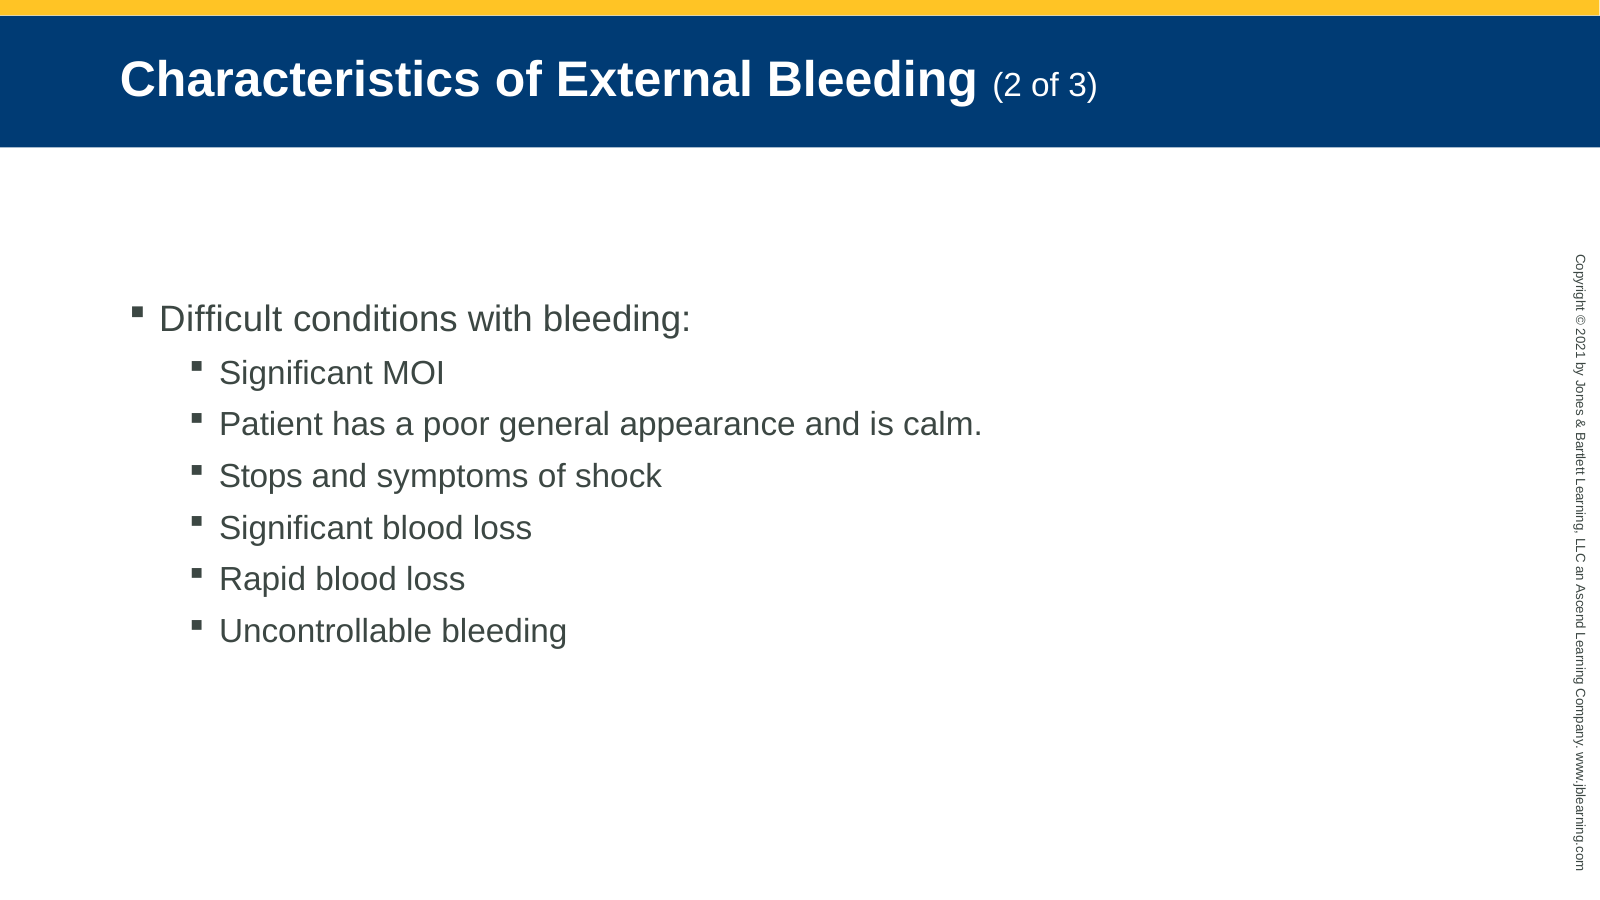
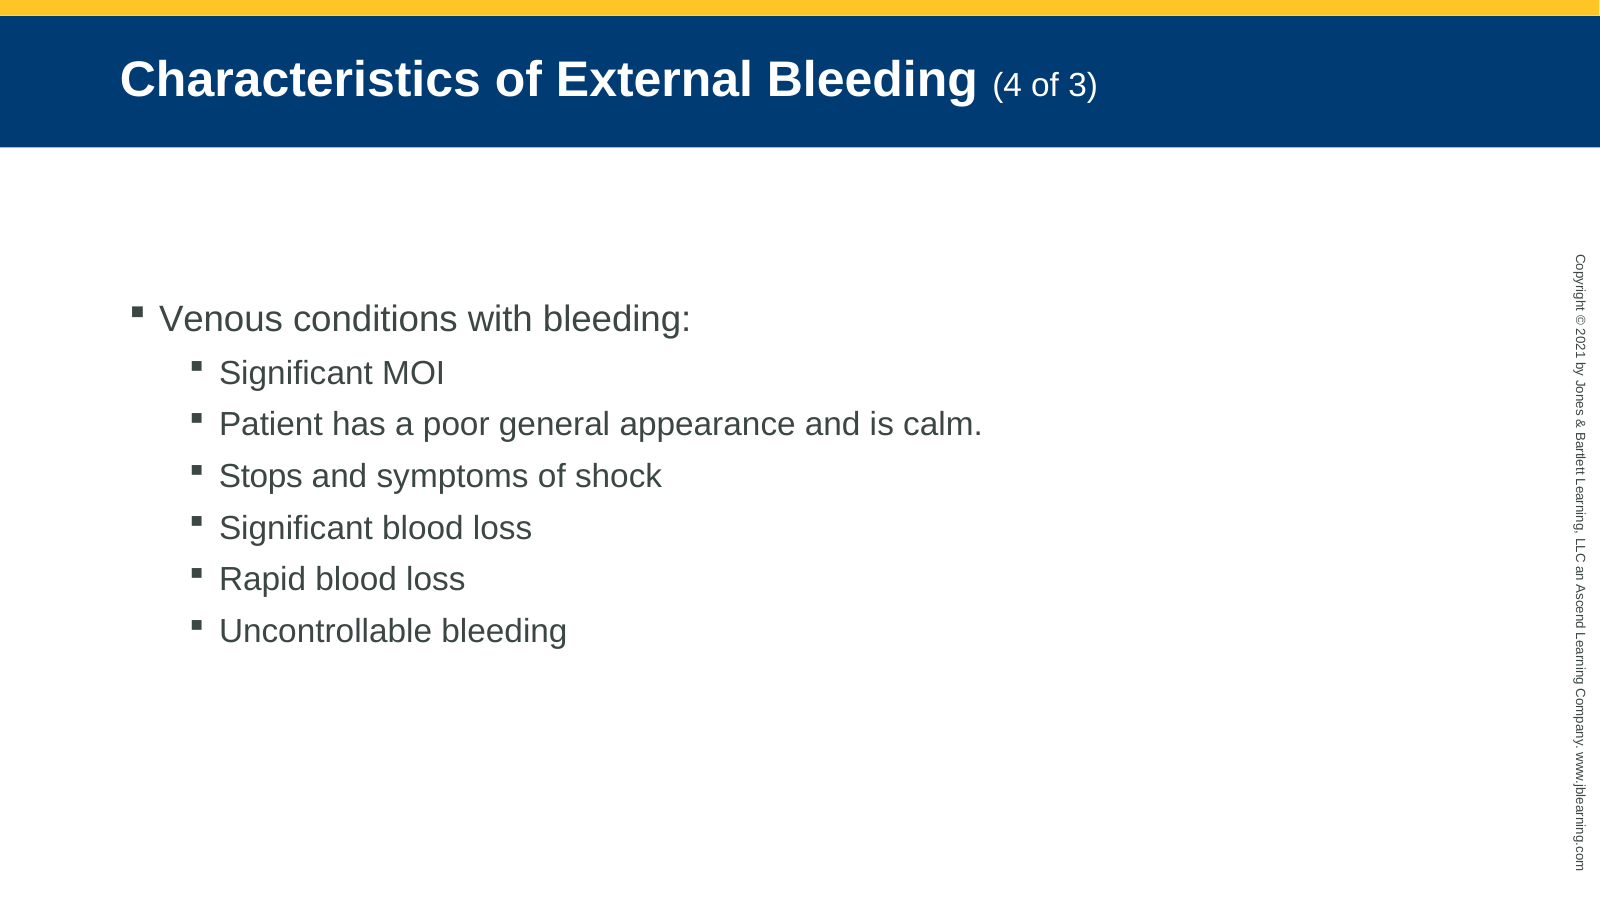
Bleeding 2: 2 -> 4
Difficult: Difficult -> Venous
